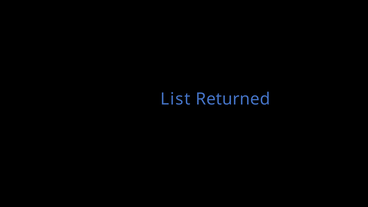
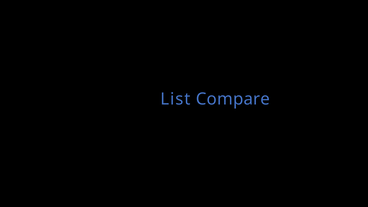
Returned: Returned -> Compare
